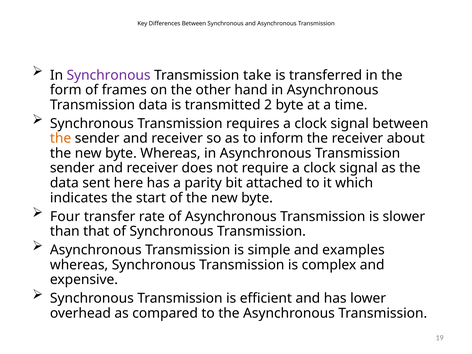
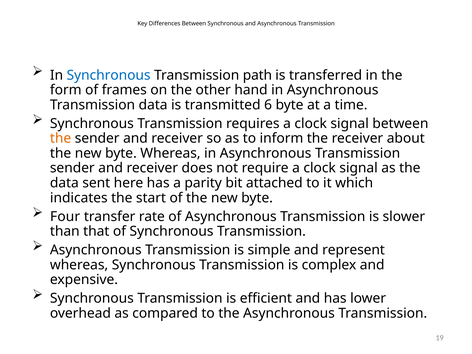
Synchronous at (109, 75) colour: purple -> blue
take: take -> path
2: 2 -> 6
examples: examples -> represent
